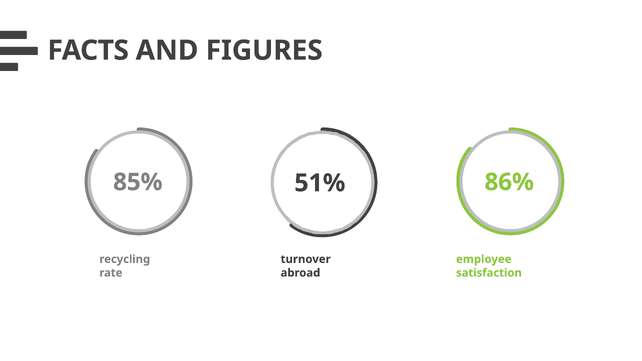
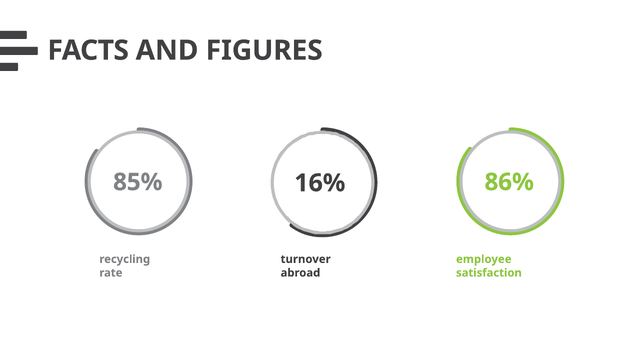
51%: 51% -> 16%
